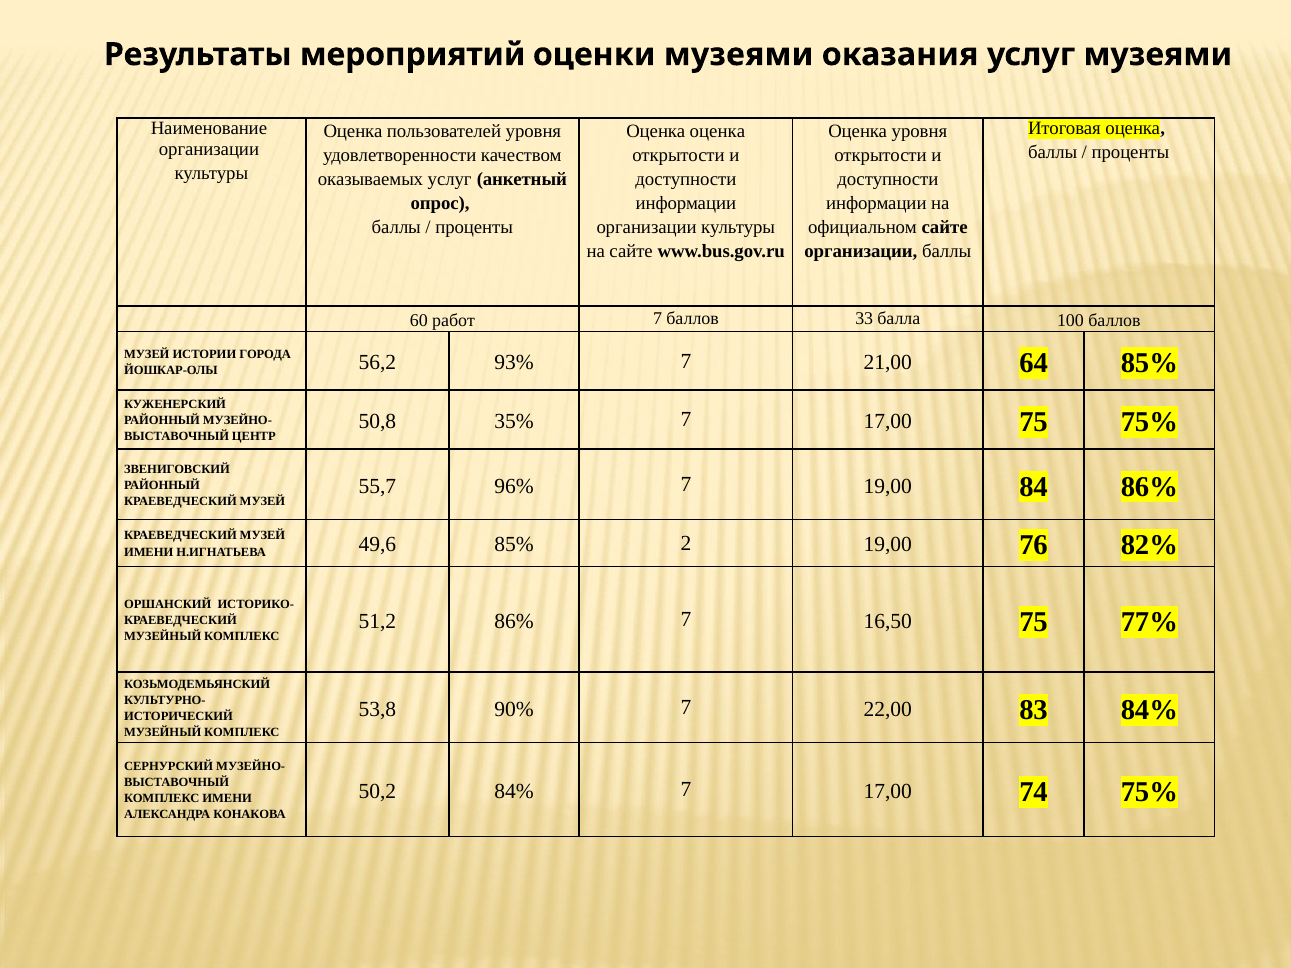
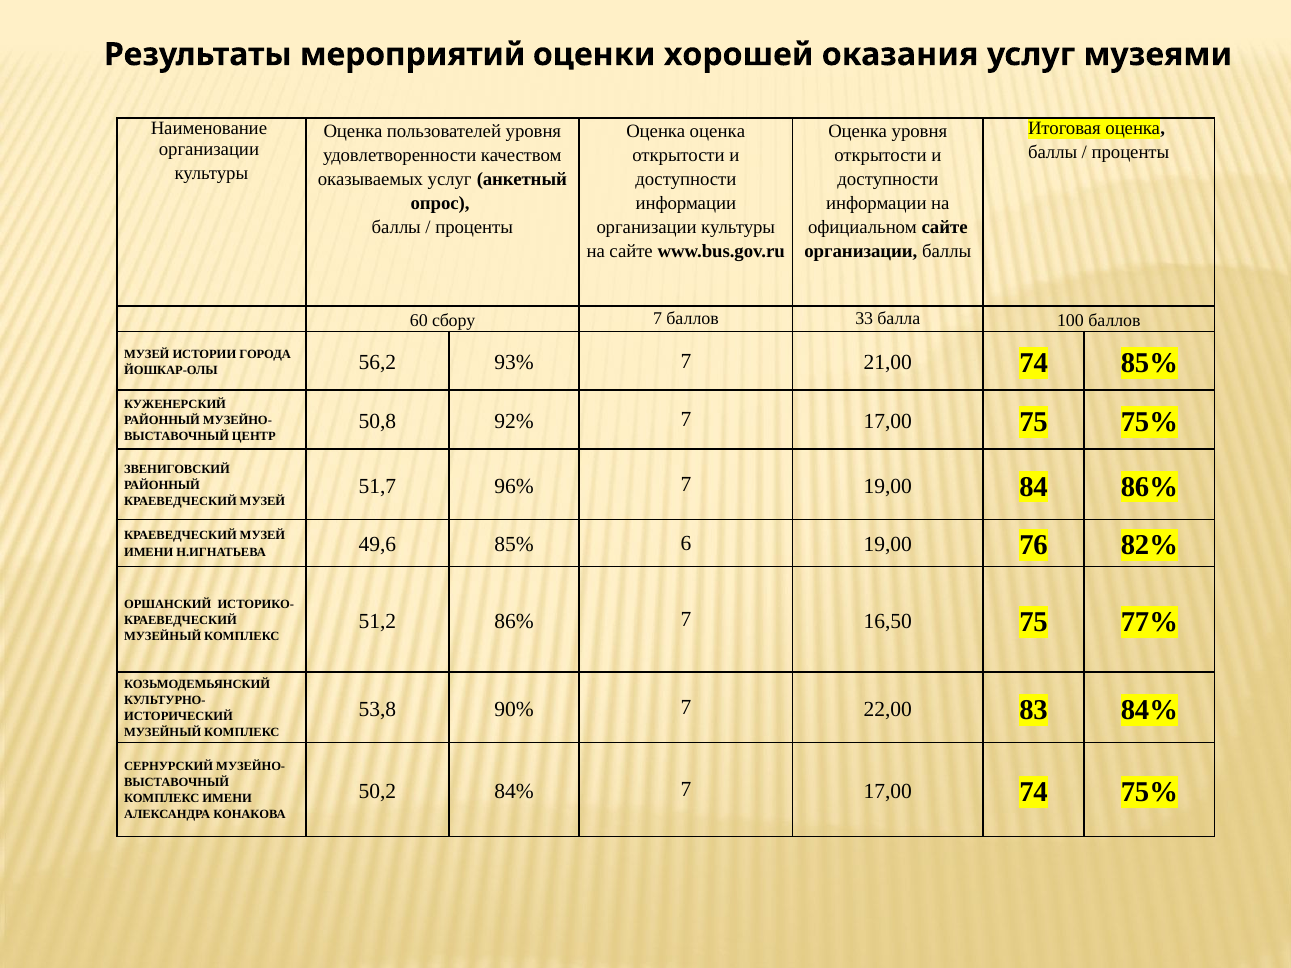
оценки музеями: музеями -> хорошей
работ: работ -> сбору
21,00 64: 64 -> 74
35%: 35% -> 92%
55,7: 55,7 -> 51,7
2: 2 -> 6
